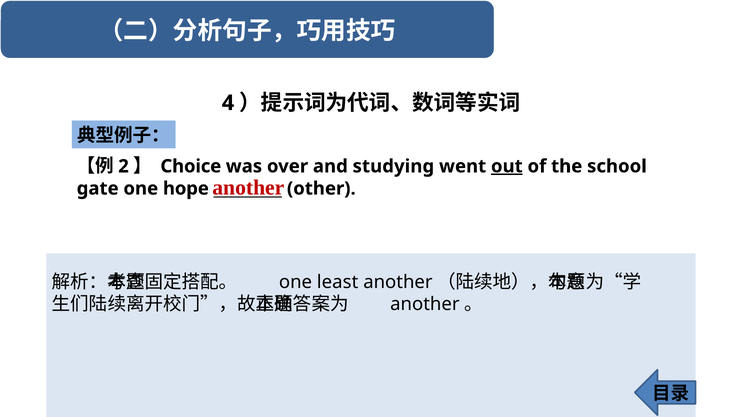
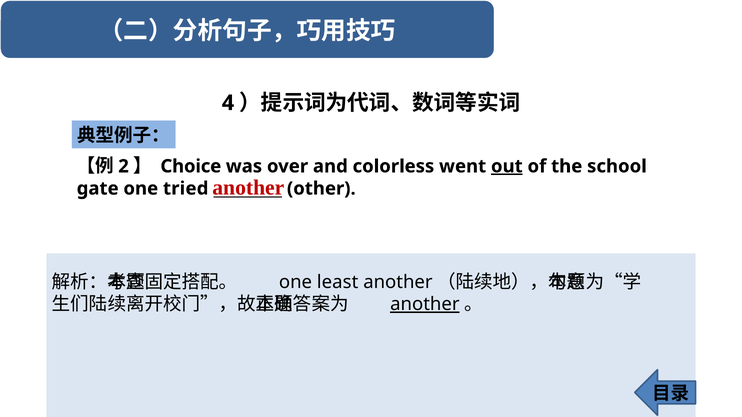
studying: studying -> colorless
hope: hope -> tried
another at (425, 305) underline: none -> present
